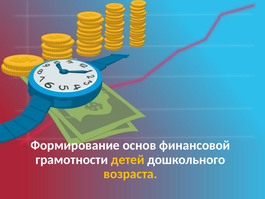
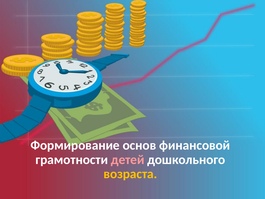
детей colour: yellow -> pink
